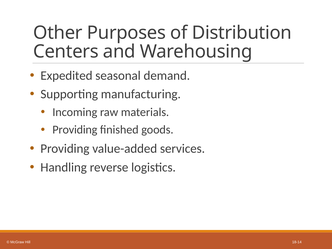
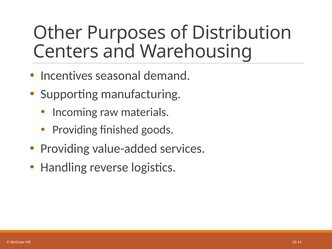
Expedited: Expedited -> Incentives
